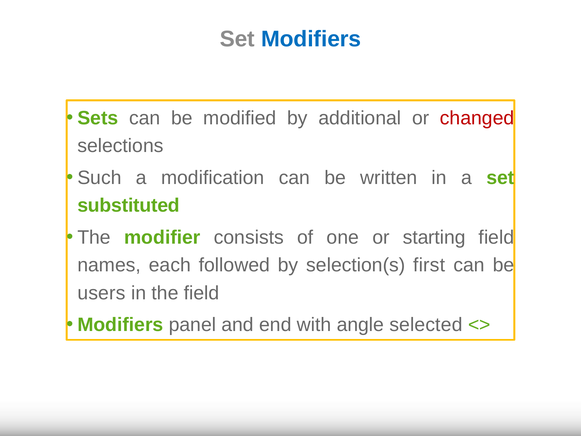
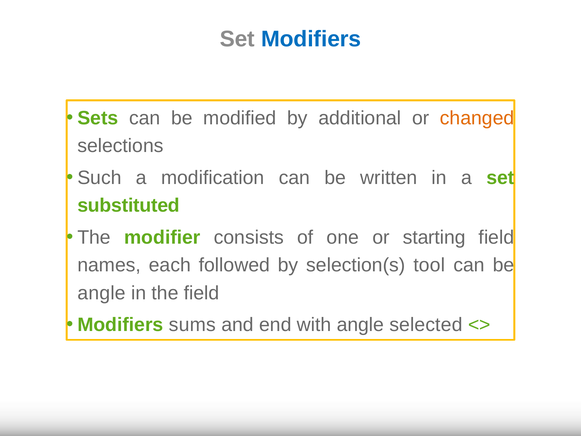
changed colour: red -> orange
first: first -> tool
users at (102, 293): users -> angle
panel: panel -> sums
